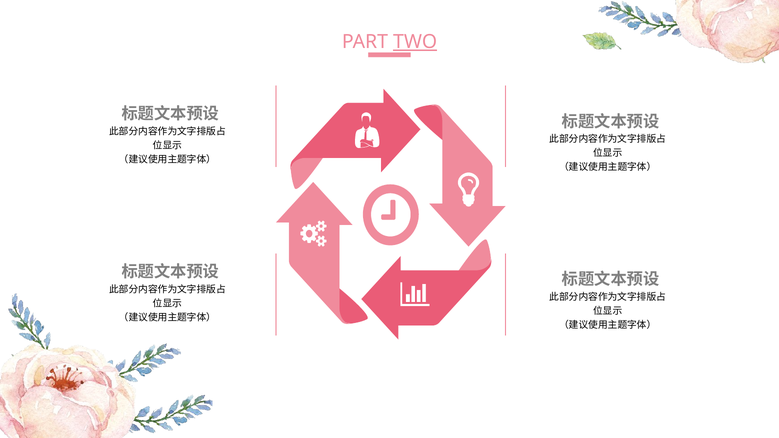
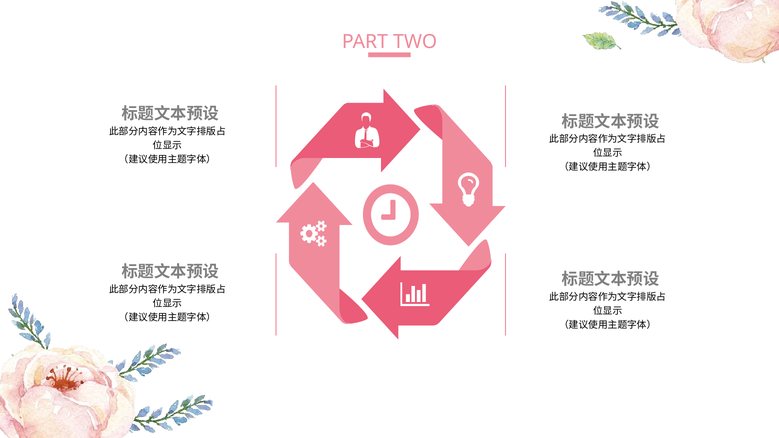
TWO underline: present -> none
